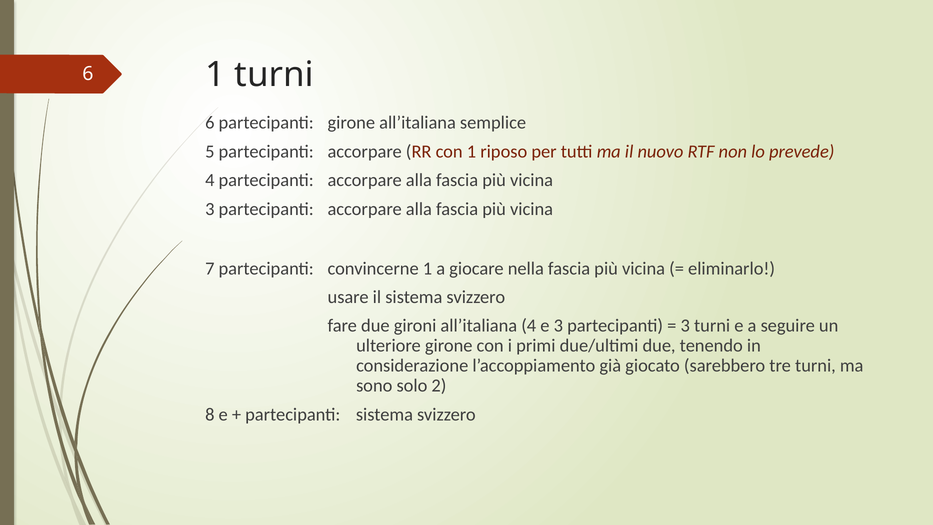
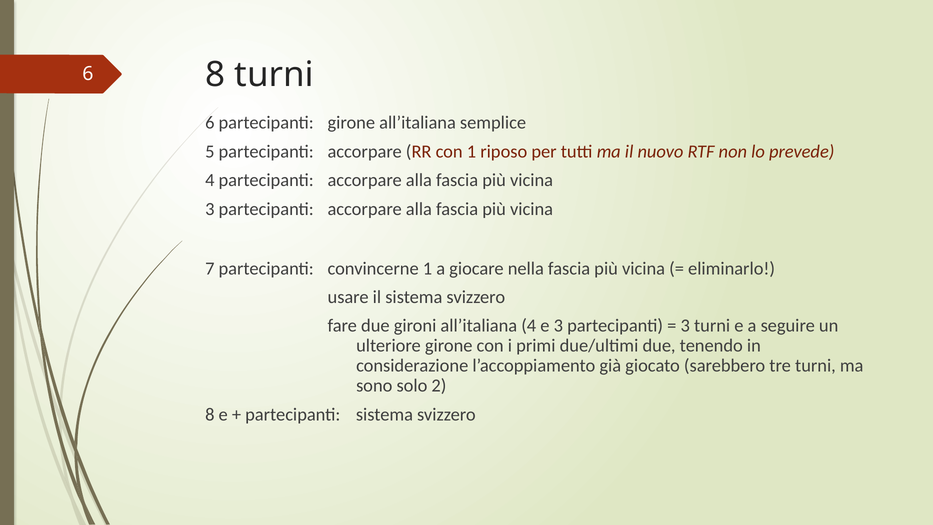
6 1: 1 -> 8
